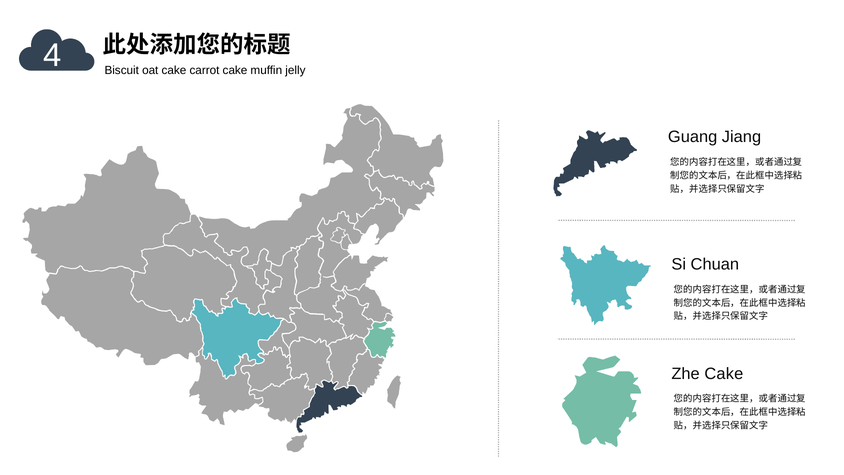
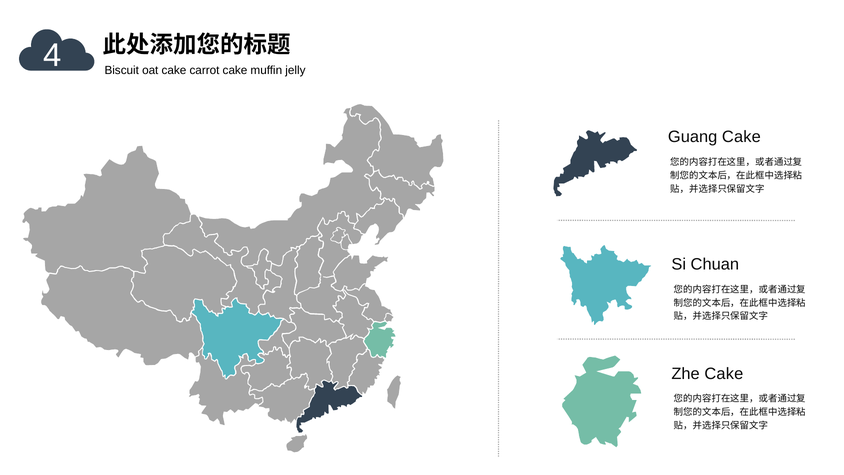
Guang Jiang: Jiang -> Cake
